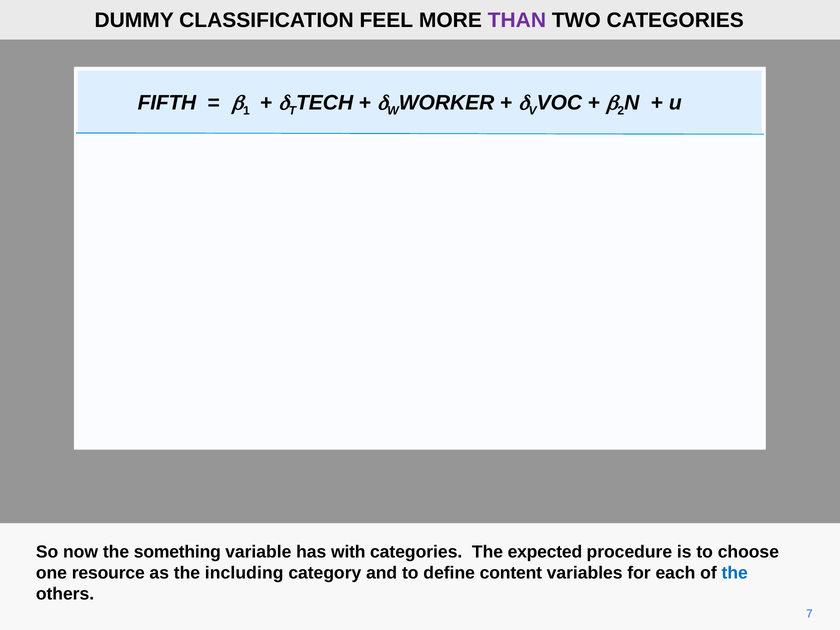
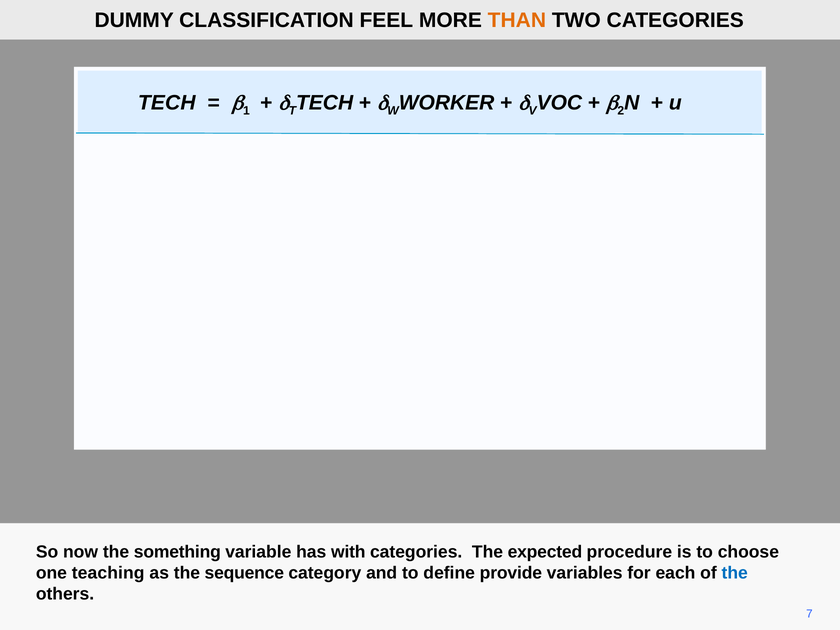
THAN colour: purple -> orange
FIFTH at (167, 103): FIFTH -> TECH
resource: resource -> teaching
including: including -> sequence
content: content -> provide
